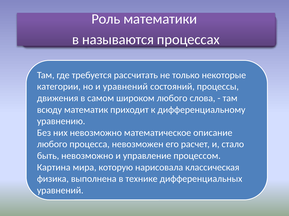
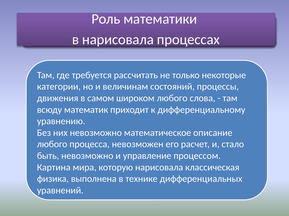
в называются: называются -> нарисовала
и уравнений: уравнений -> величинам
